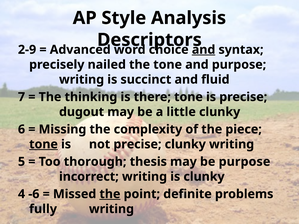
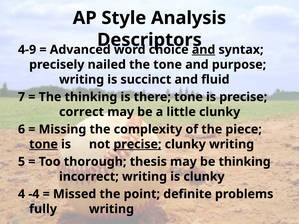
2-9: 2-9 -> 4-9
dugout: dugout -> correct
precise at (137, 144) underline: none -> present
be purpose: purpose -> thinking
-6: -6 -> -4
the at (110, 194) underline: present -> none
